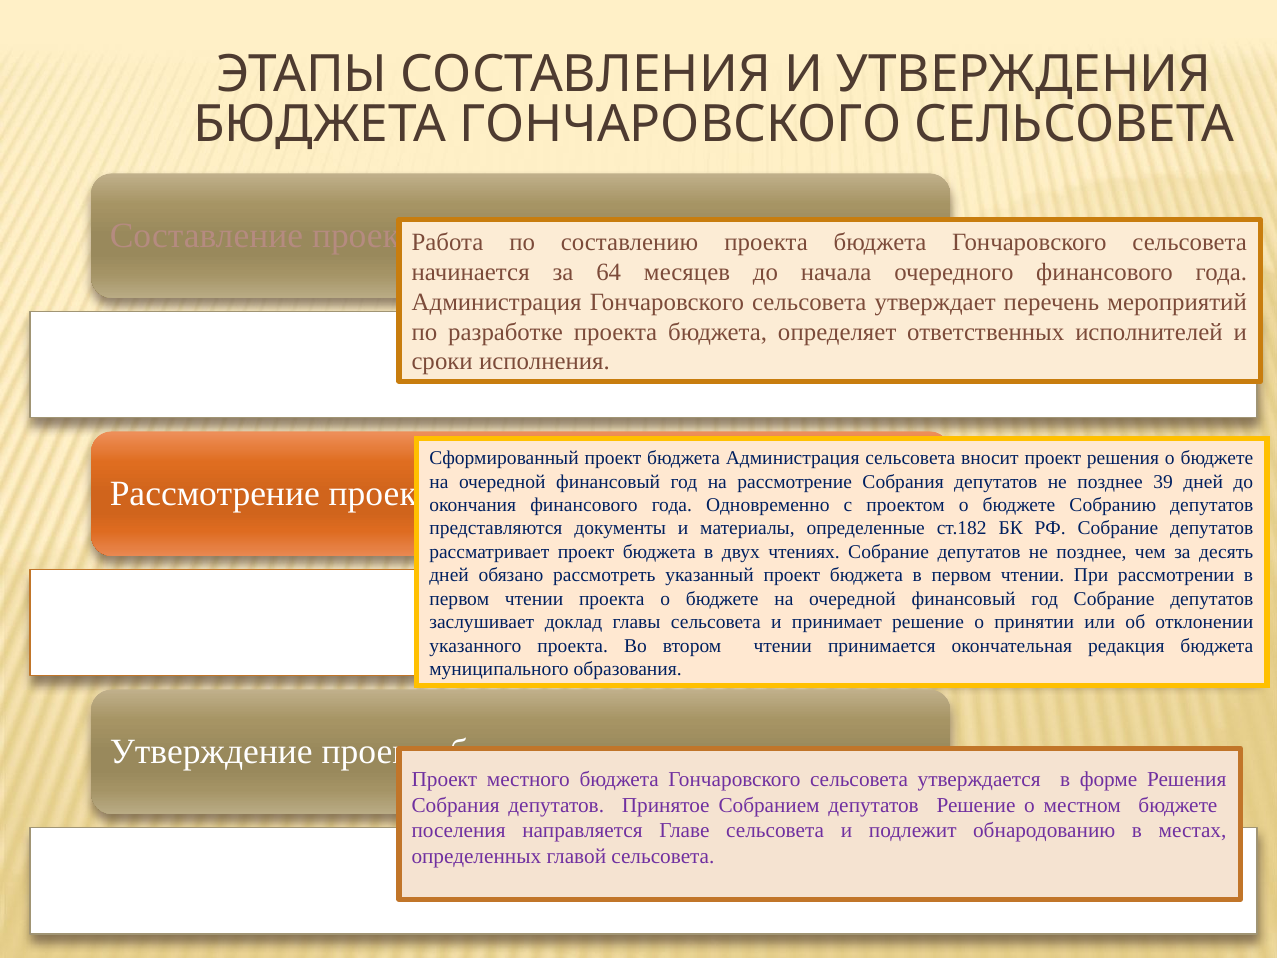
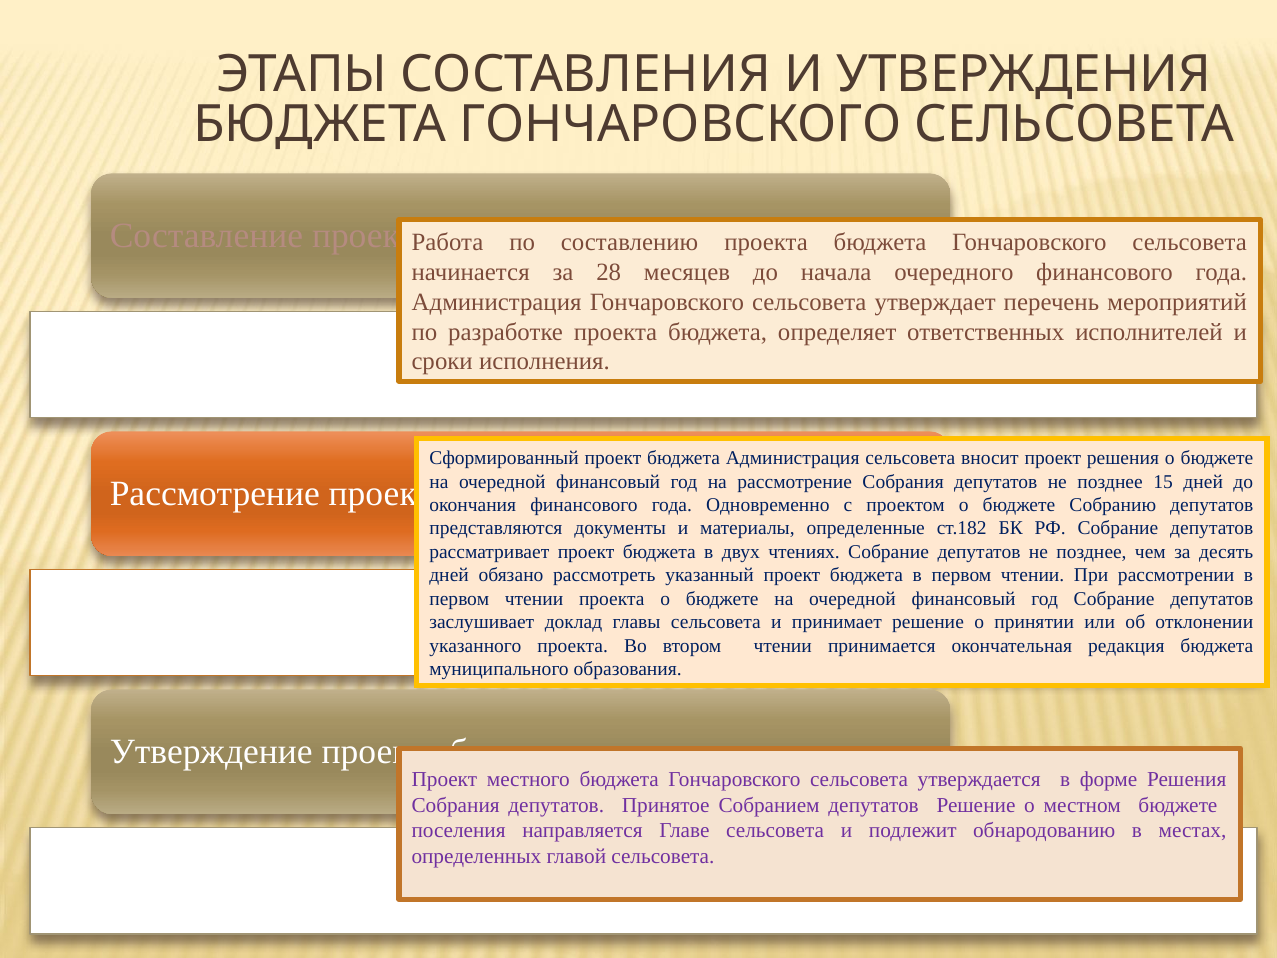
64: 64 -> 28
39: 39 -> 15
